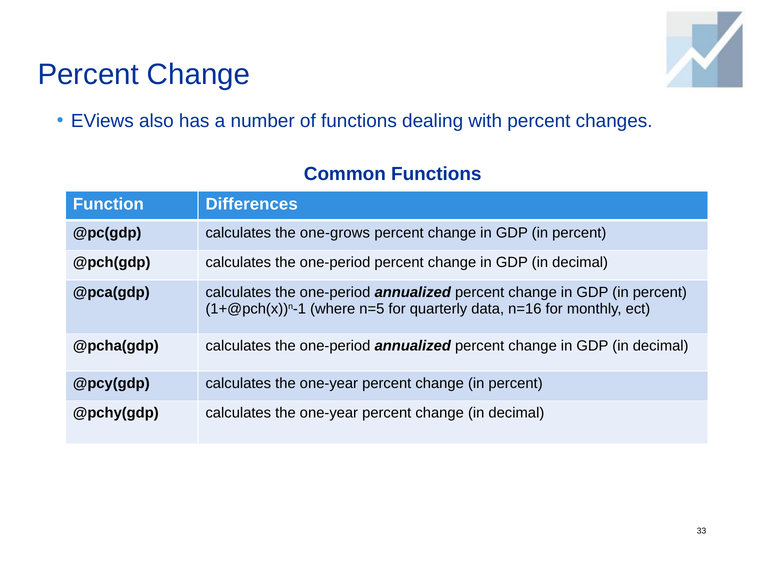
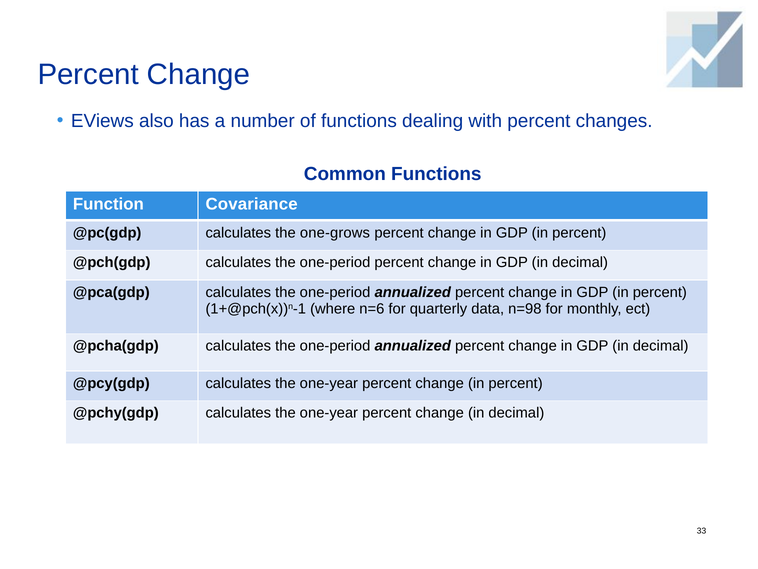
Differences: Differences -> Covariance
n=5: n=5 -> n=6
n=16: n=16 -> n=98
